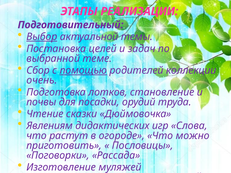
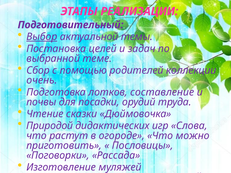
помощью underline: present -> none
становление: становление -> составление
Явлениям: Явлениям -> Природой
